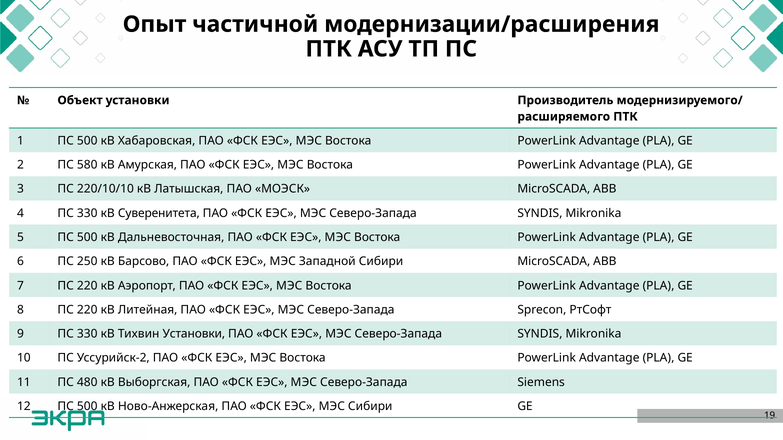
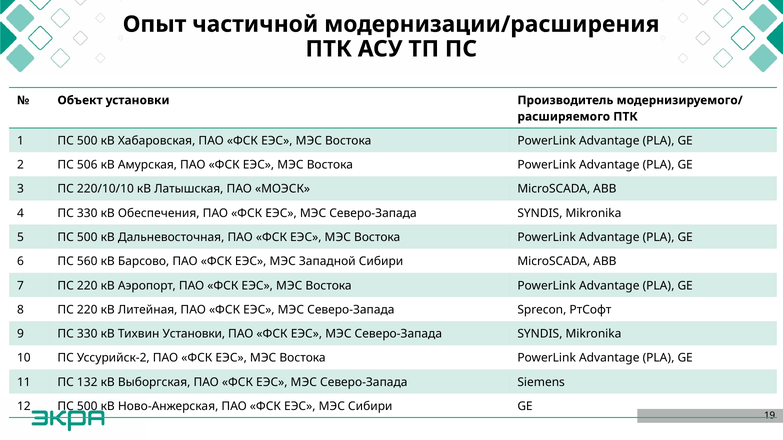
580: 580 -> 506
Суверенитета: Суверенитета -> Обеспечения
250: 250 -> 560
480: 480 -> 132
